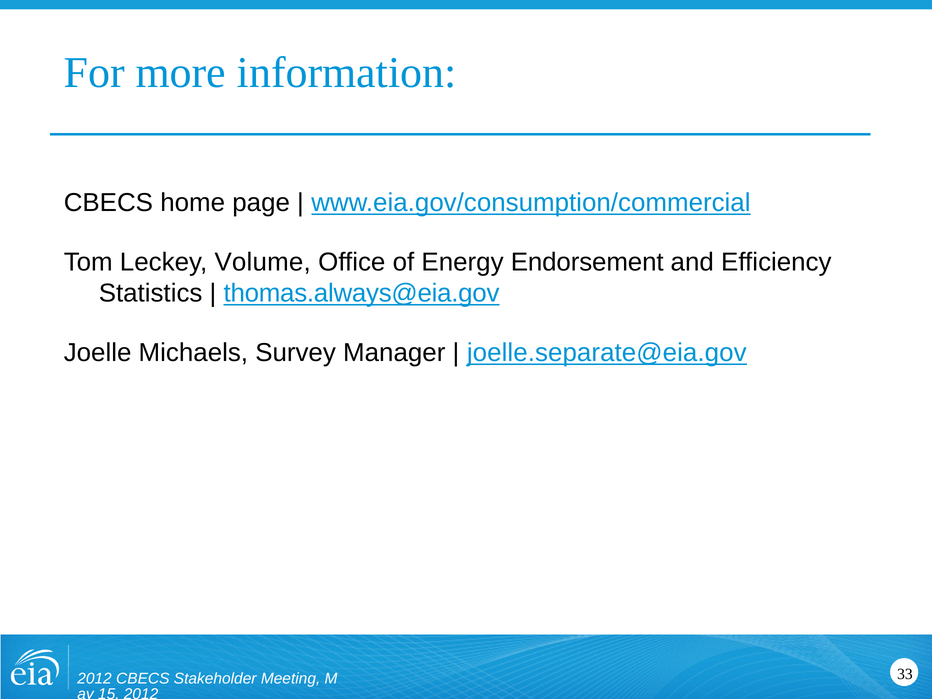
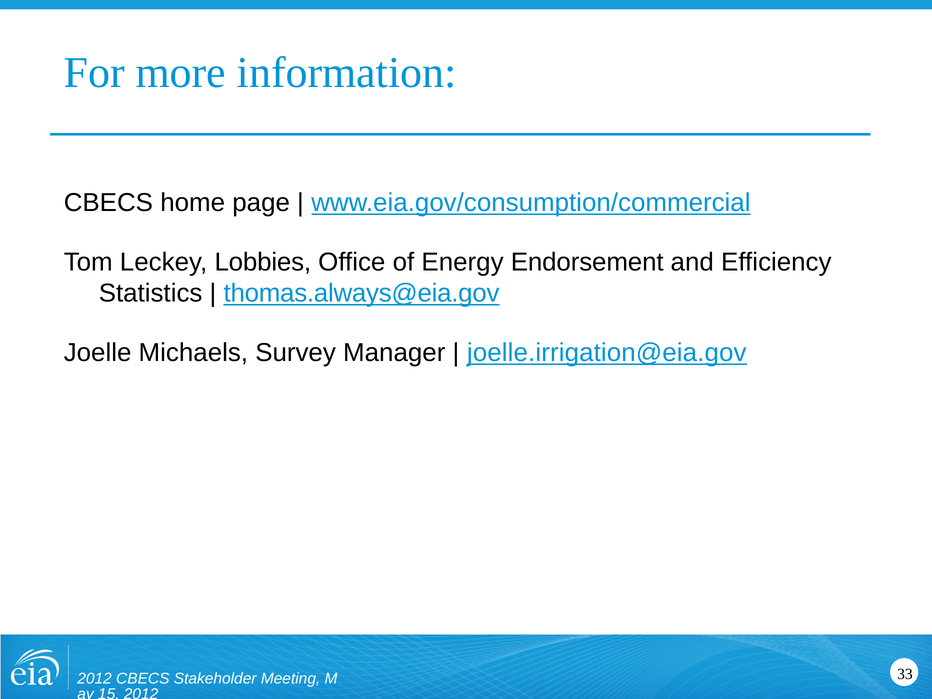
Volume: Volume -> Lobbies
joelle.separate@eia.gov: joelle.separate@eia.gov -> joelle.irrigation@eia.gov
